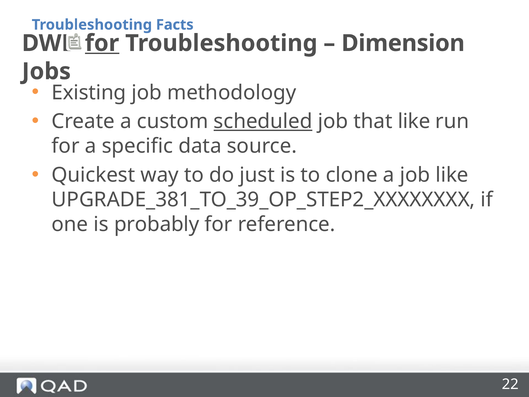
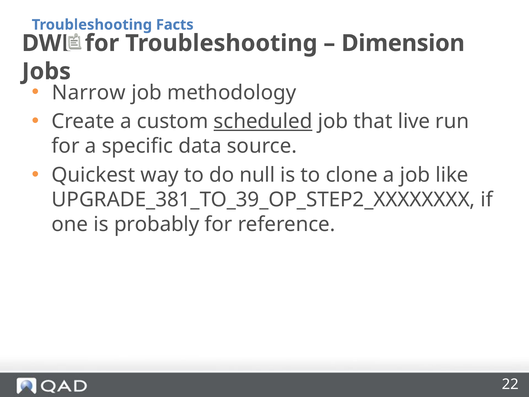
for at (102, 43) underline: present -> none
Existing: Existing -> Narrow
that like: like -> live
just: just -> null
